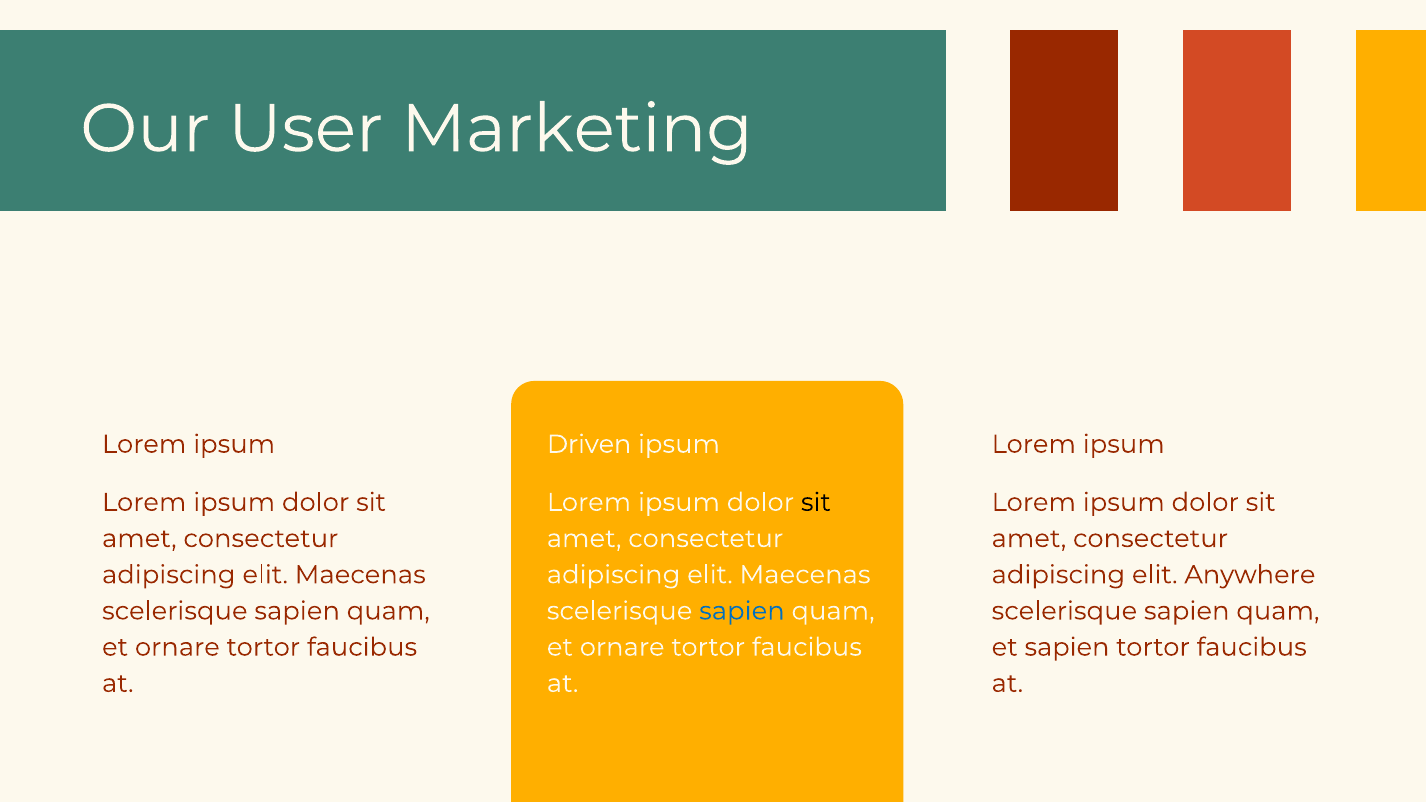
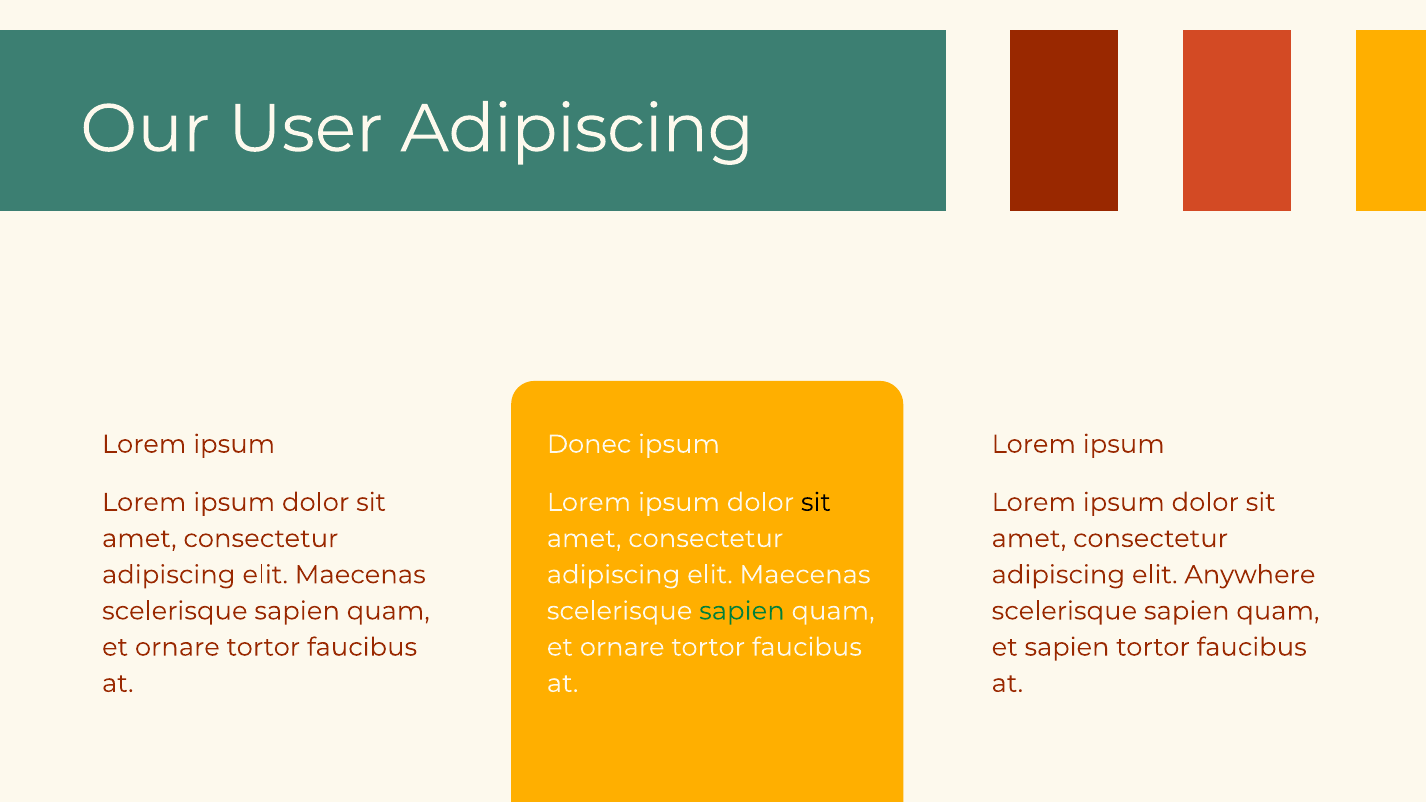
User Marketing: Marketing -> Adipiscing
Driven: Driven -> Donec
sapien at (742, 611) colour: blue -> green
